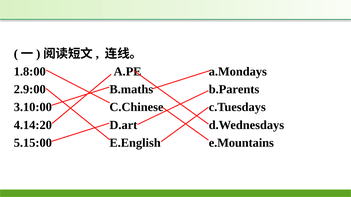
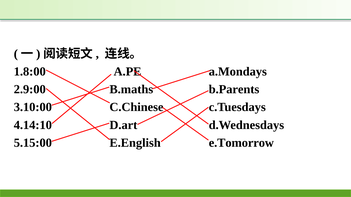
4.14:20: 4.14:20 -> 4.14:10
e.Mountains: e.Mountains -> e.Tomorrow
